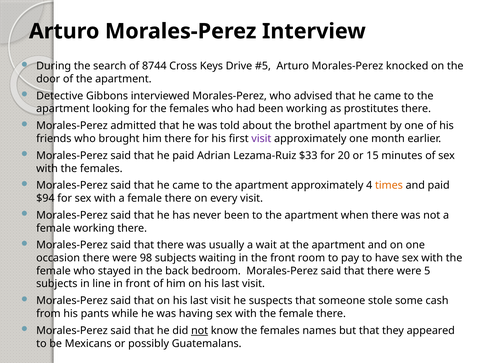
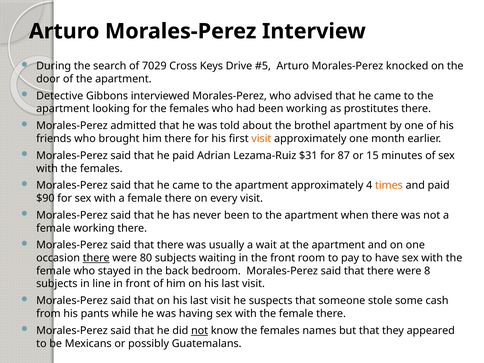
8744: 8744 -> 7029
visit at (261, 139) colour: purple -> orange
$33: $33 -> $31
20: 20 -> 87
$94: $94 -> $90
there at (96, 258) underline: none -> present
98: 98 -> 80
5: 5 -> 8
